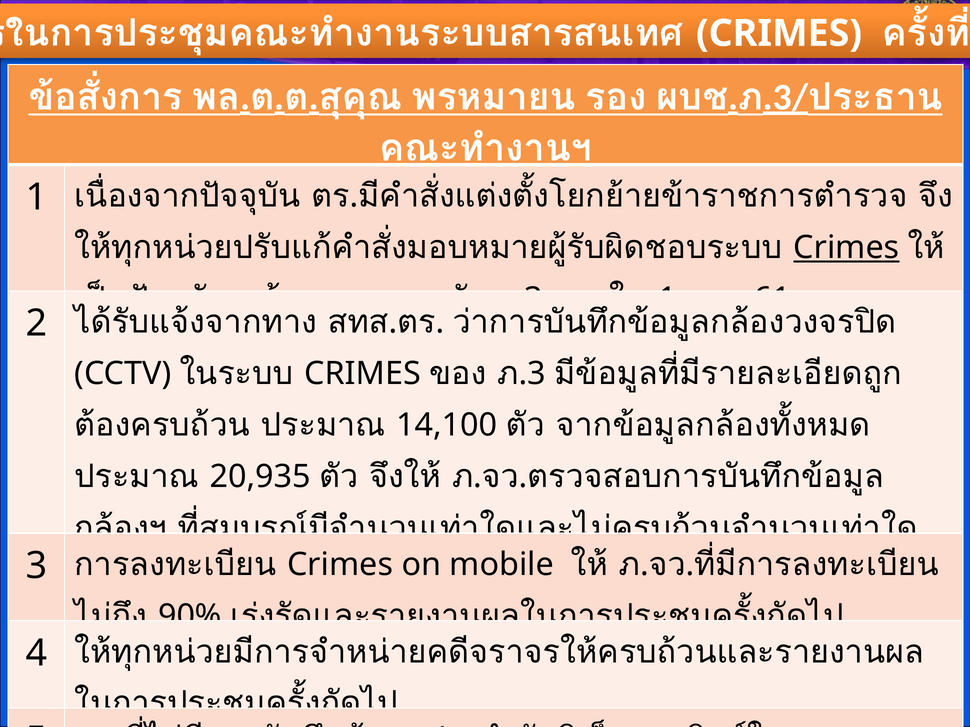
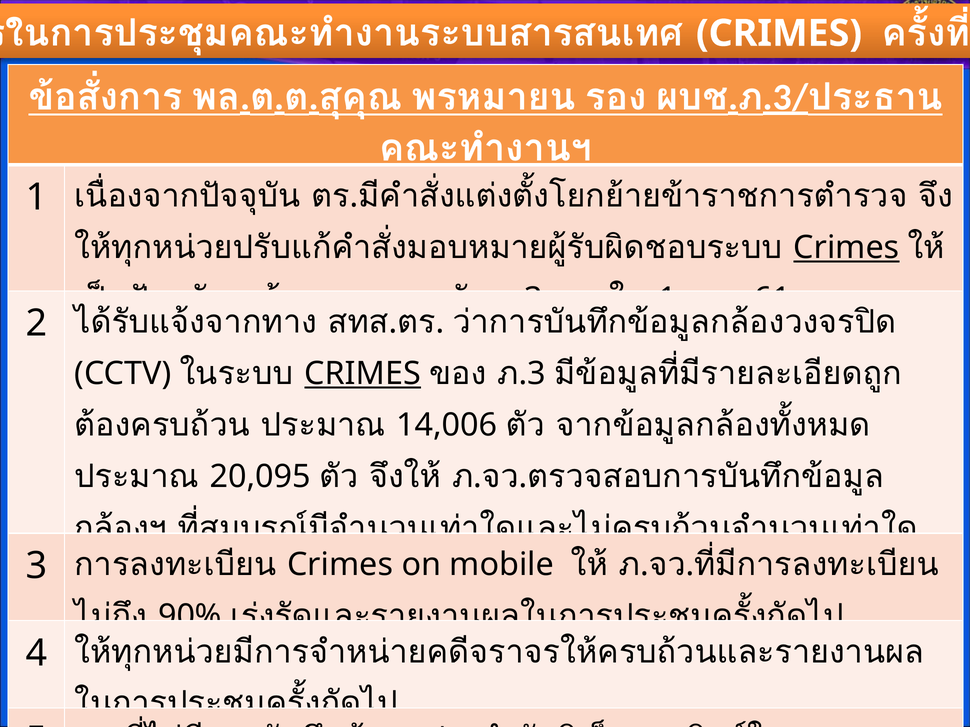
CRIMES at (363, 374) underline: none -> present
14,100: 14,100 -> 14,006
20,935: 20,935 -> 20,095
